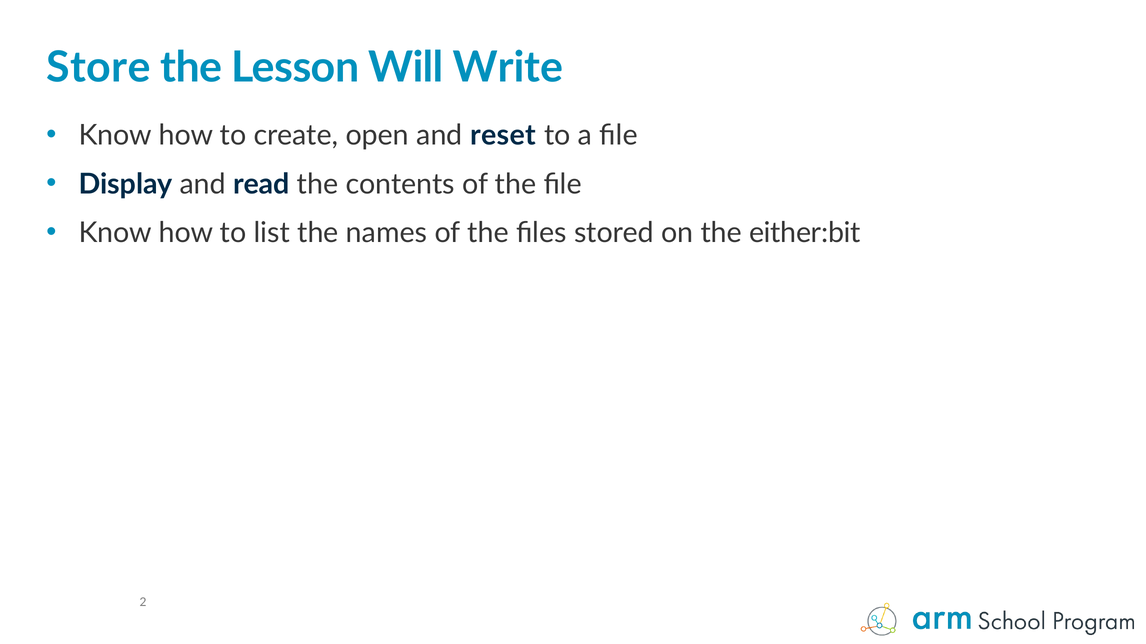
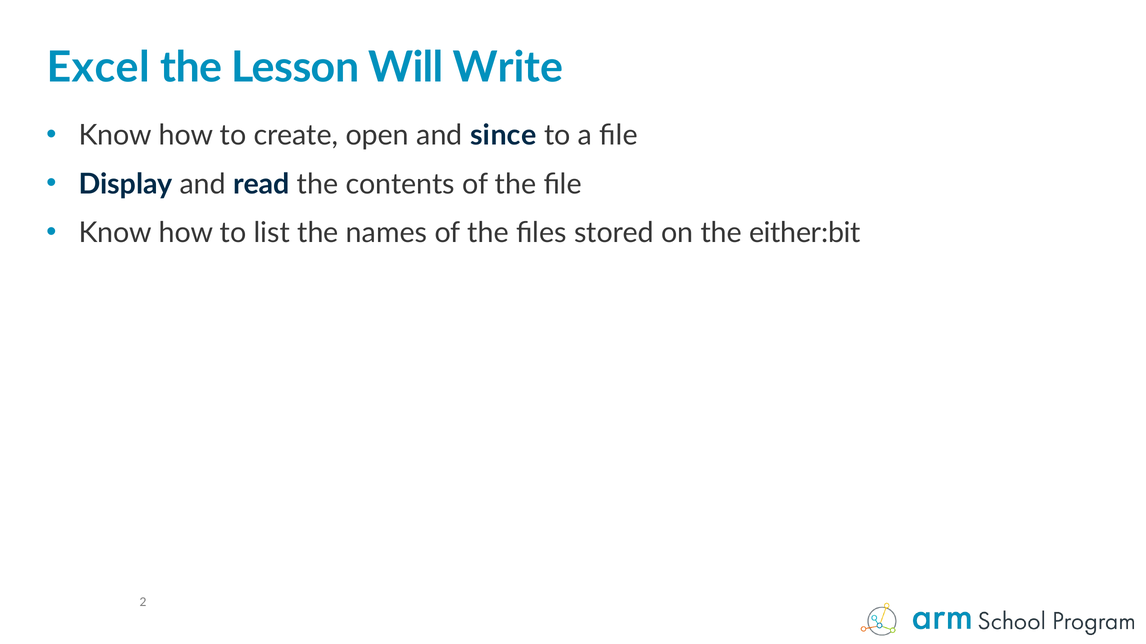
Store: Store -> Excel
reset: reset -> since
